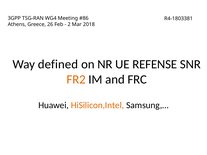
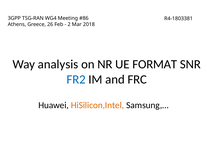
defined: defined -> analysis
REFENSE: REFENSE -> FORMAT
FR2 colour: orange -> blue
